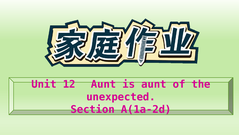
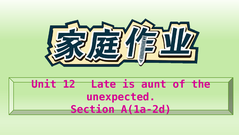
12 Aunt: Aunt -> Late
